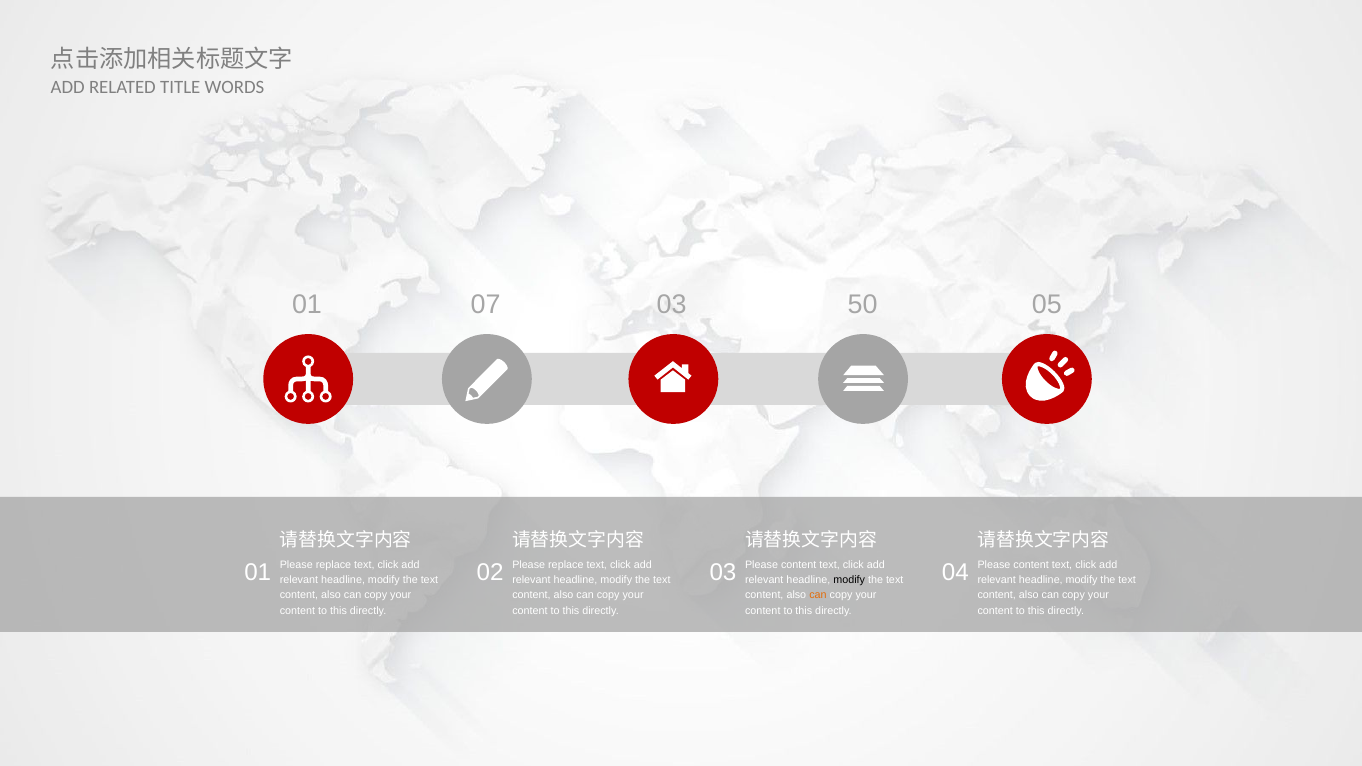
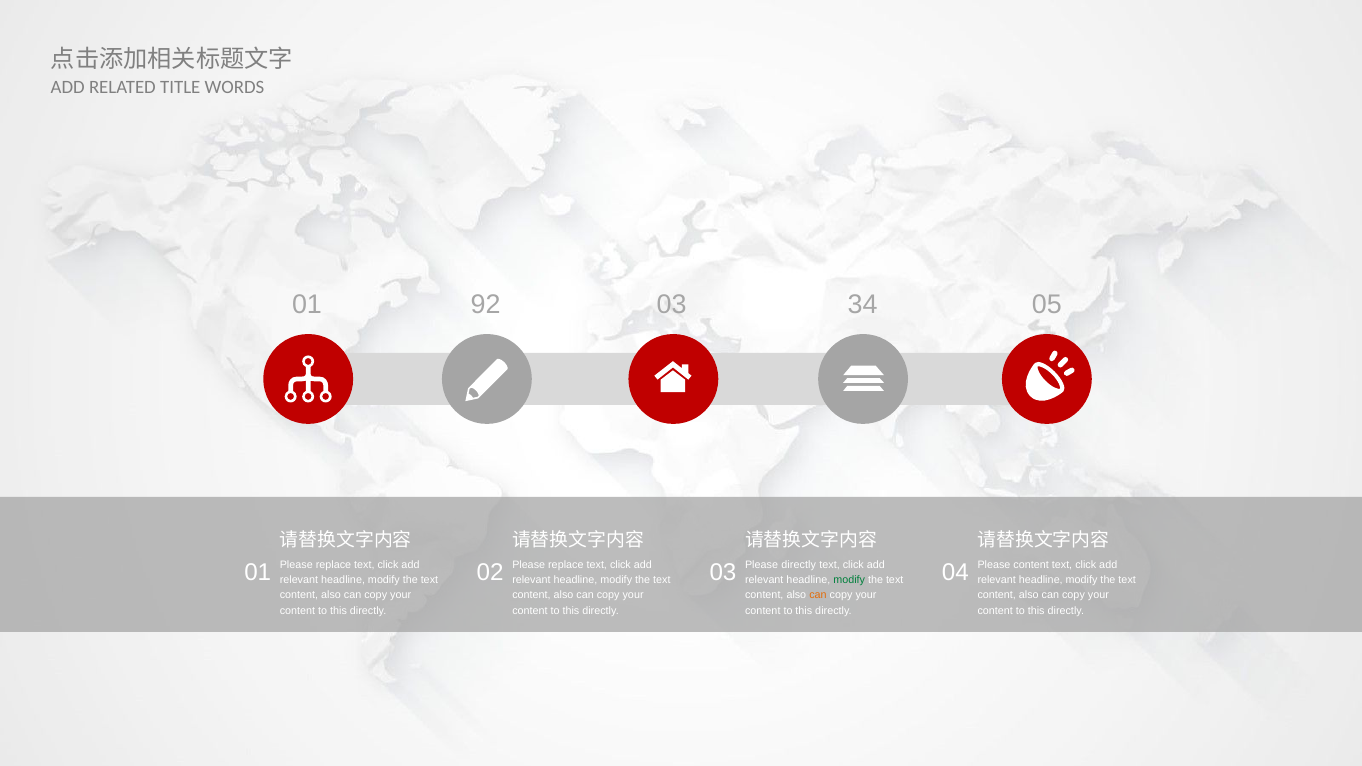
07: 07 -> 92
50: 50 -> 34
03 Please content: content -> directly
modify at (849, 580) colour: black -> green
